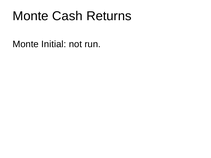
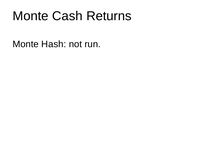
Initial: Initial -> Hash
